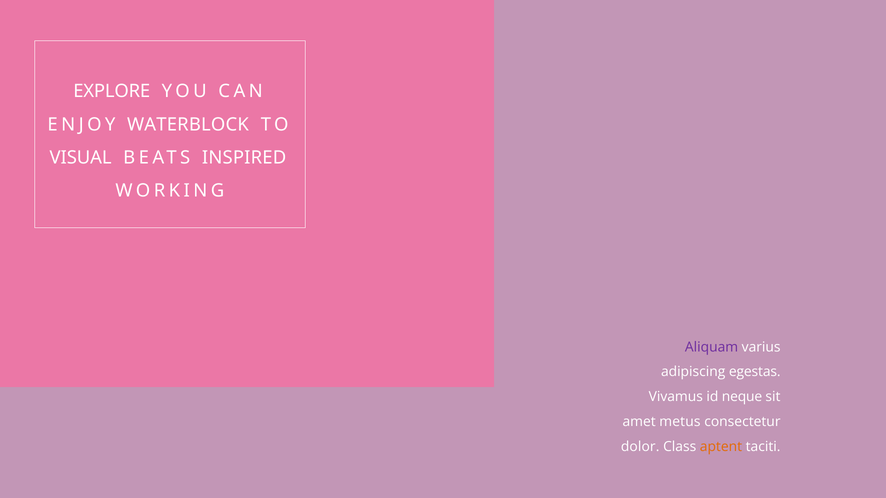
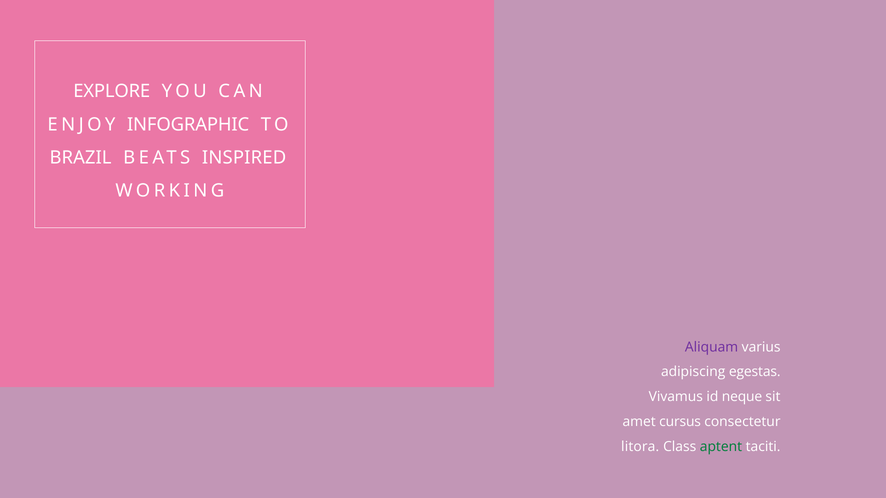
WATERBLOCK: WATERBLOCK -> INFOGRAPHIC
VISUAL: VISUAL -> BRAZIL
metus: metus -> cursus
dolor: dolor -> litora
aptent colour: orange -> green
